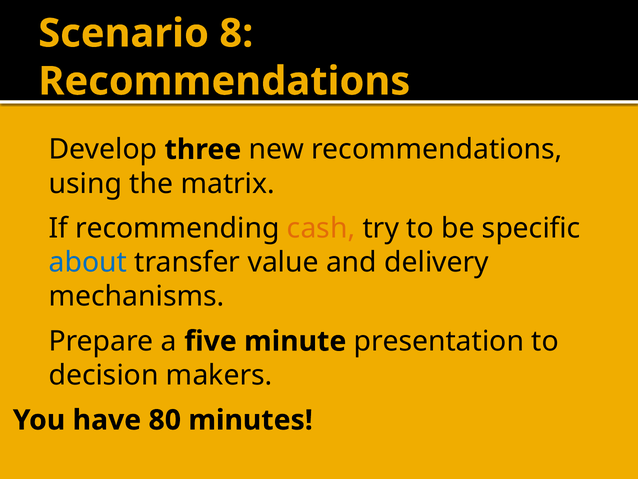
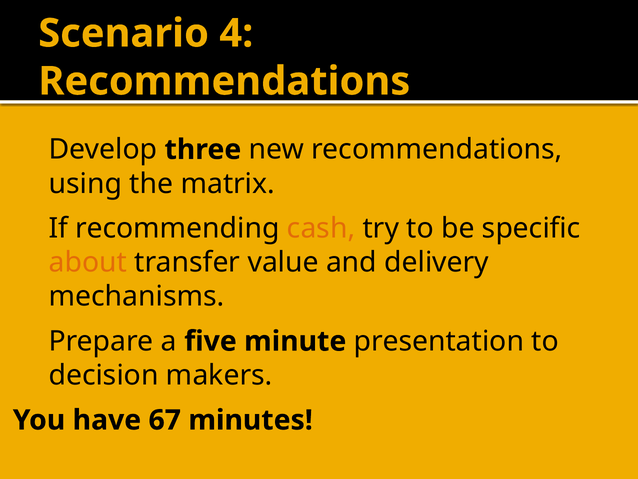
8: 8 -> 4
about colour: blue -> orange
80: 80 -> 67
